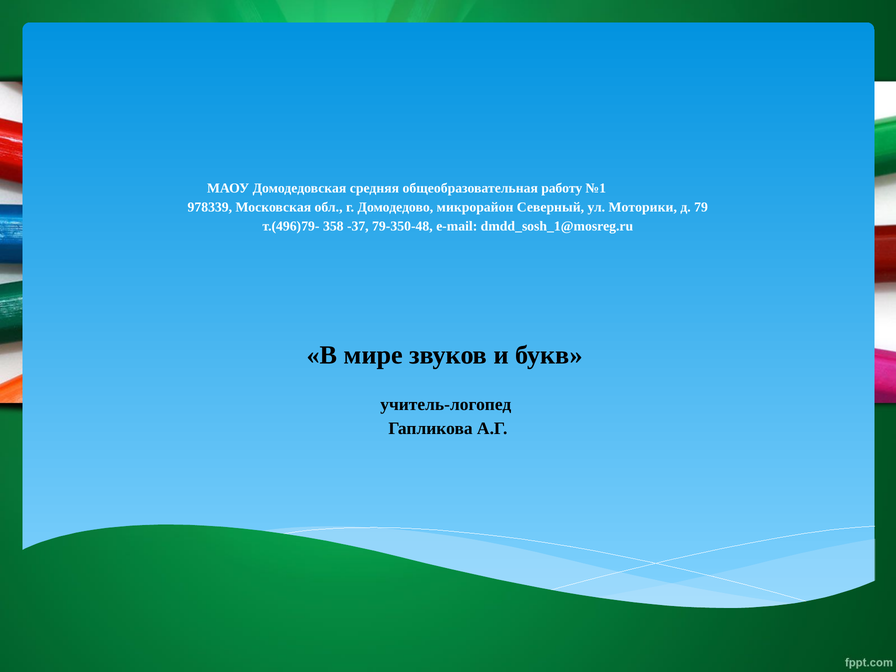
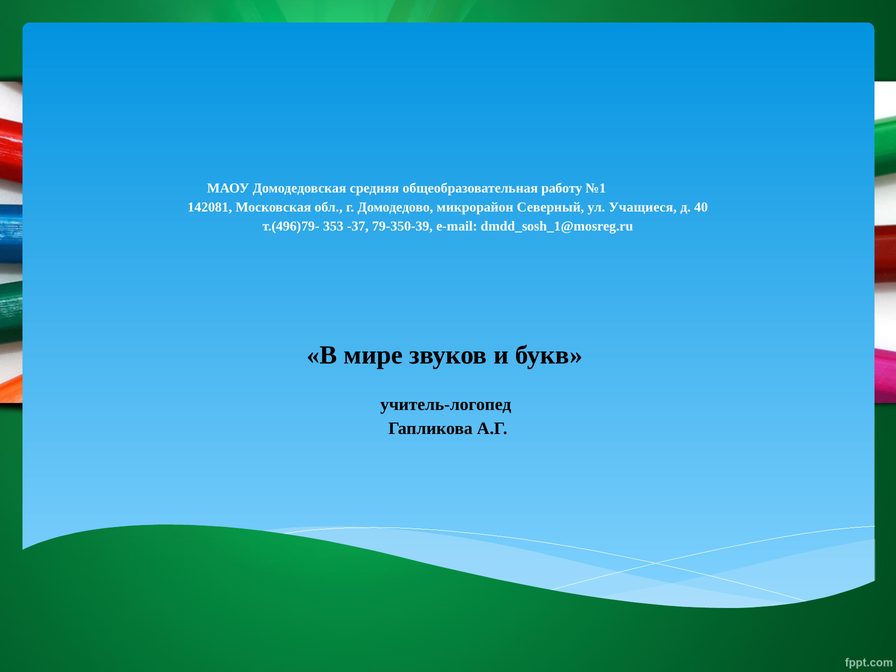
978339: 978339 -> 142081
Моторики: Моторики -> Учащиеся
79: 79 -> 40
358: 358 -> 353
79-350-48: 79-350-48 -> 79-350-39
